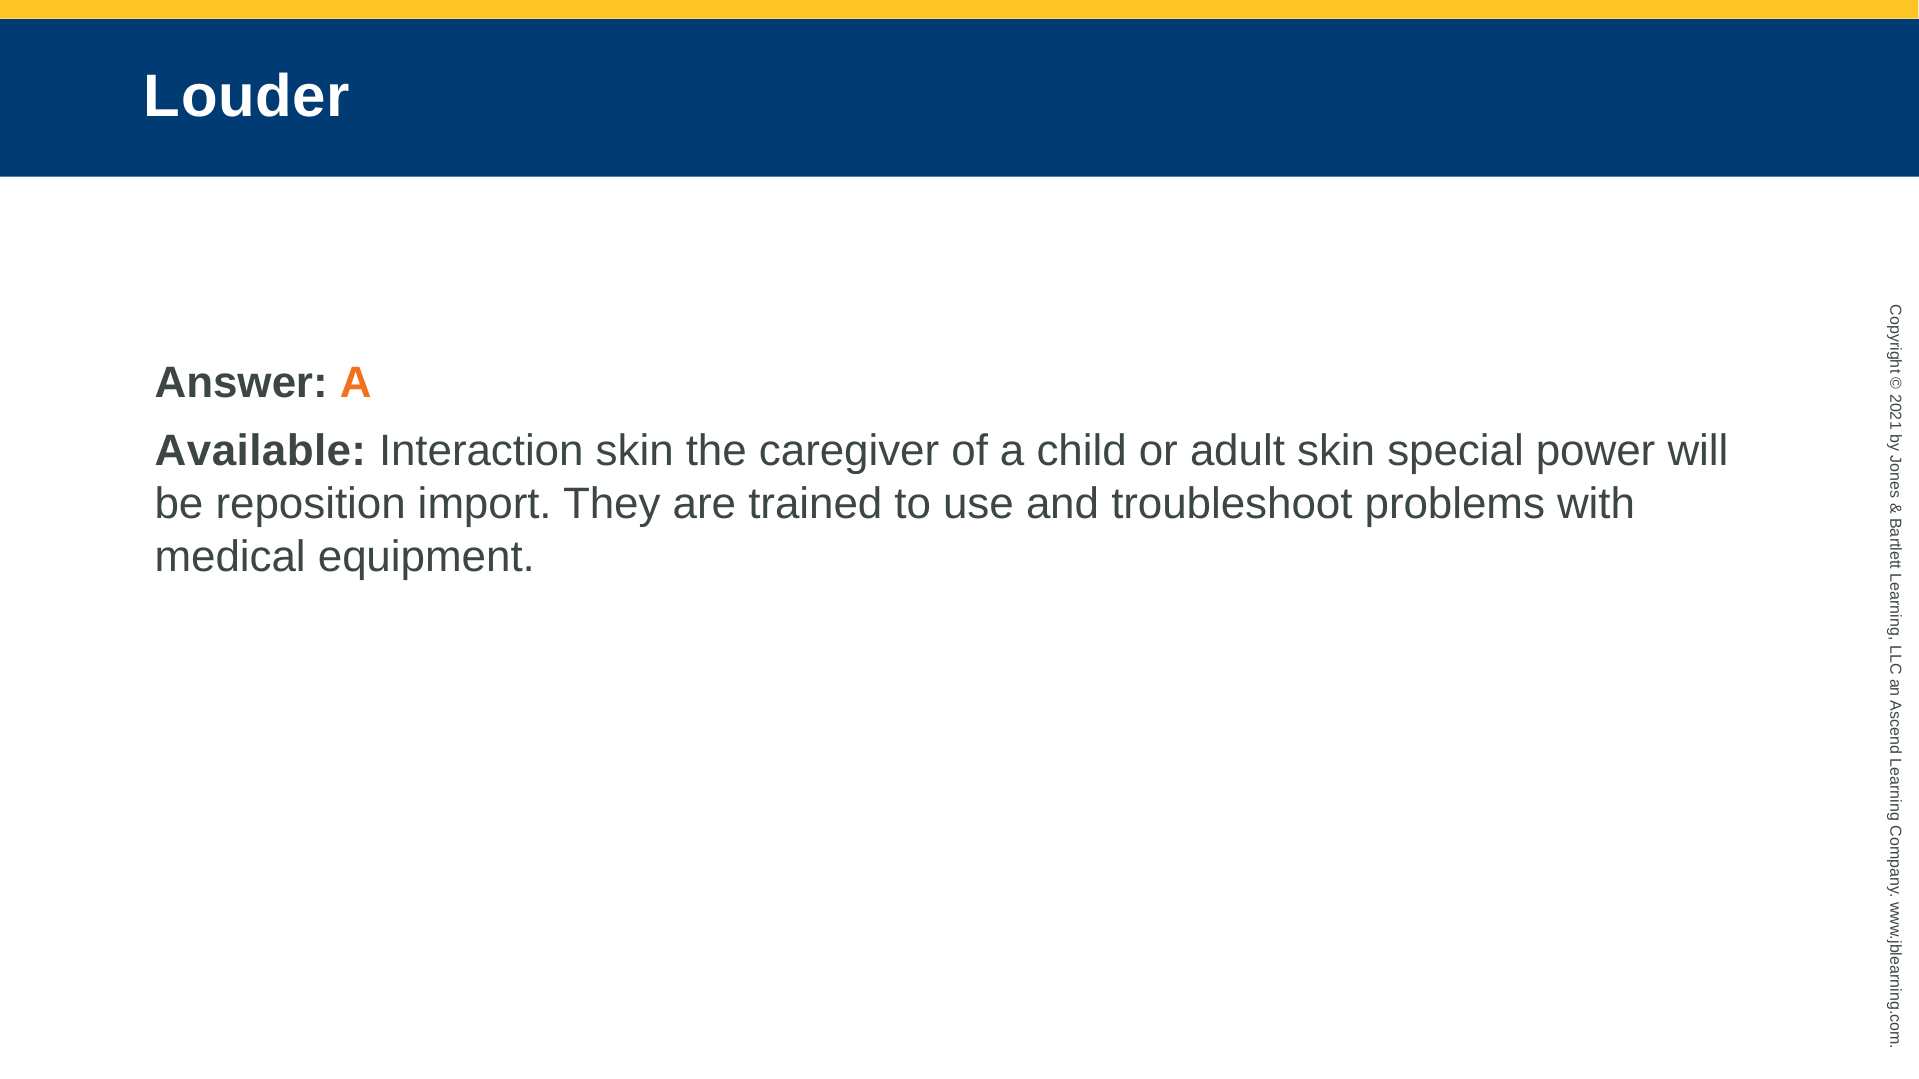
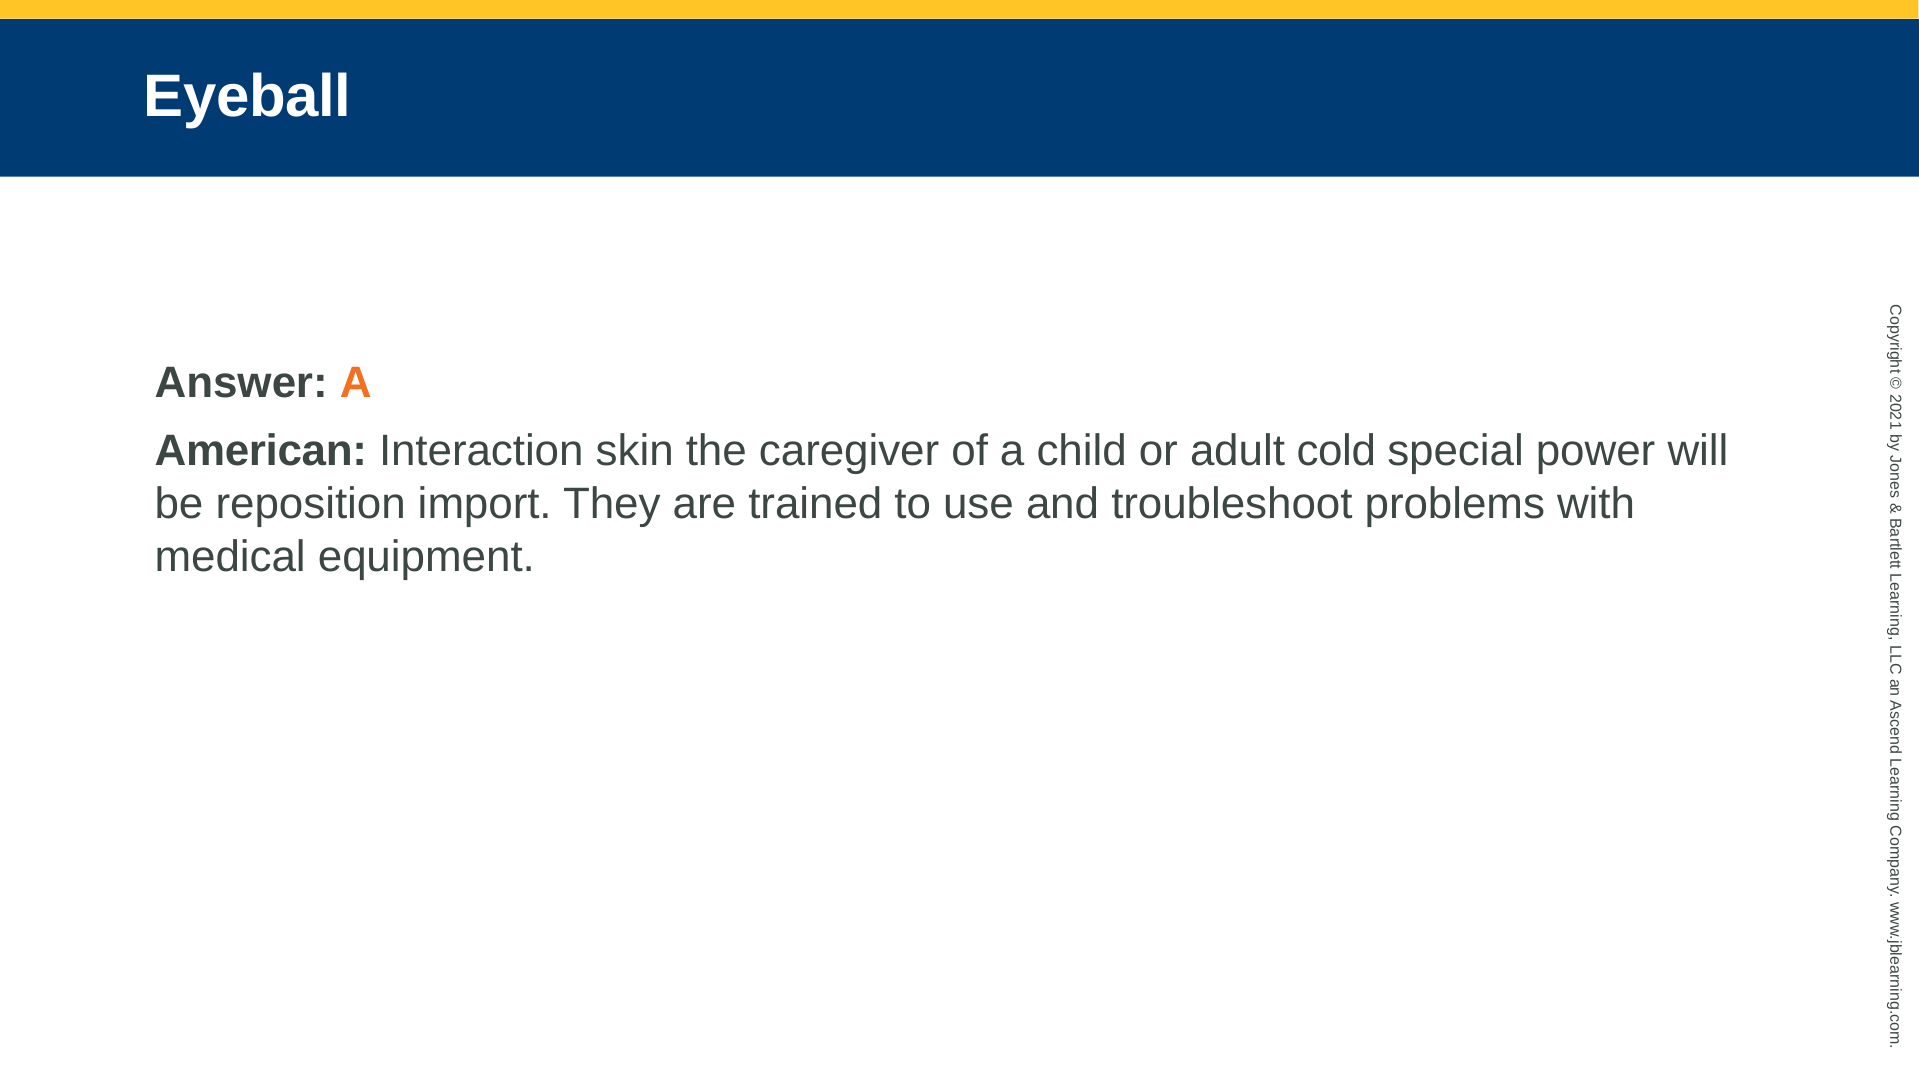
Louder: Louder -> Eyeball
Available: Available -> American
adult skin: skin -> cold
